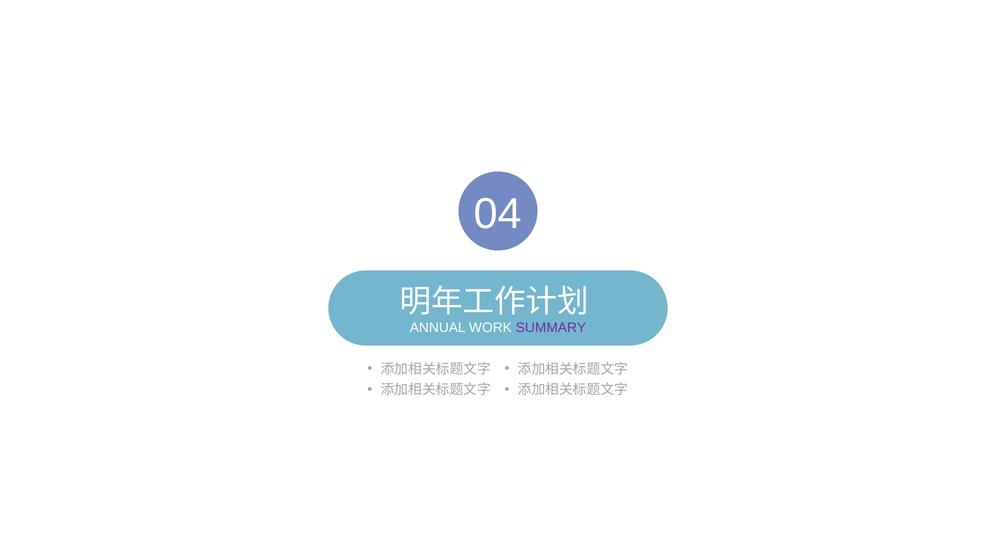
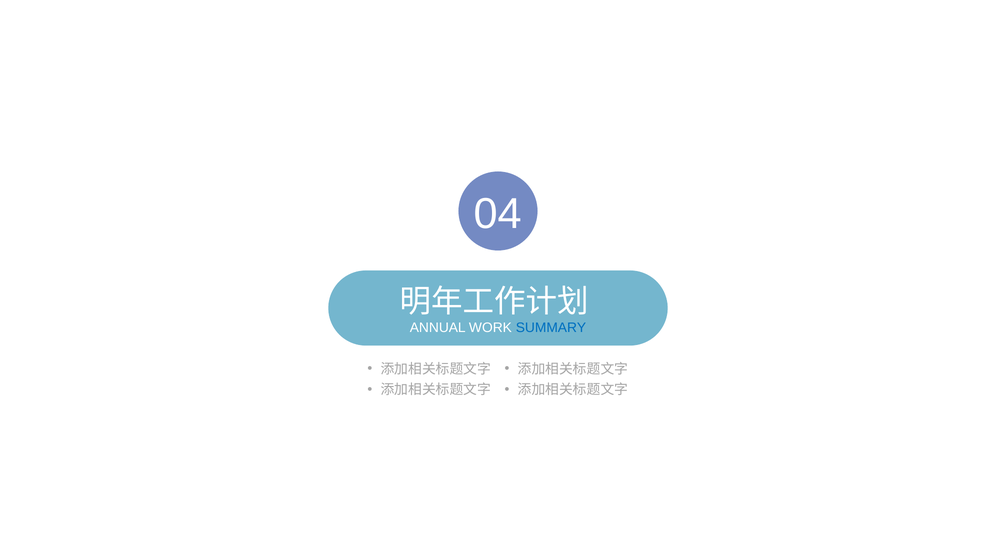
SUMMARY colour: purple -> blue
